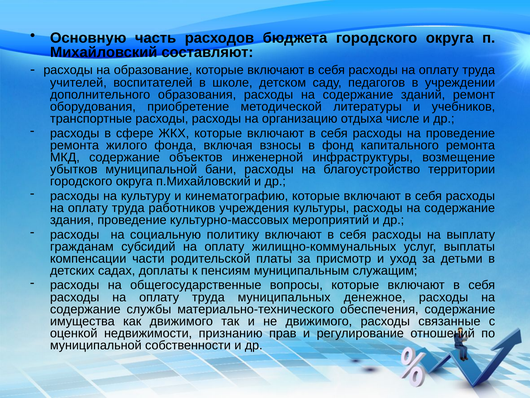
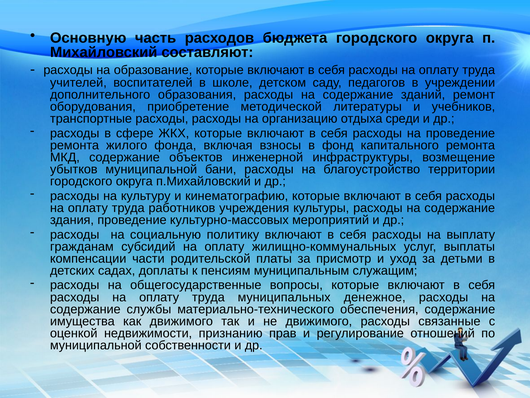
числе: числе -> среди
